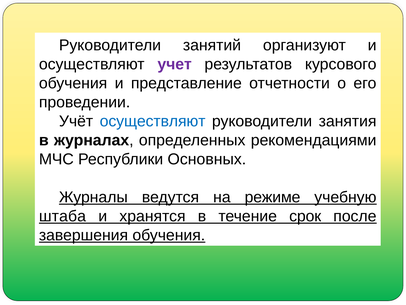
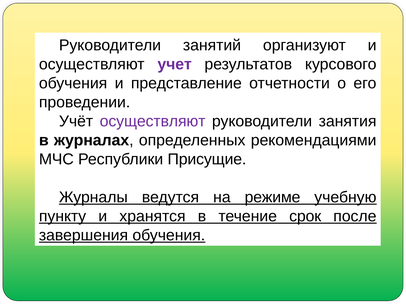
осуществляют at (153, 121) colour: blue -> purple
Основных: Основных -> Присущие
штаба: штаба -> пункту
